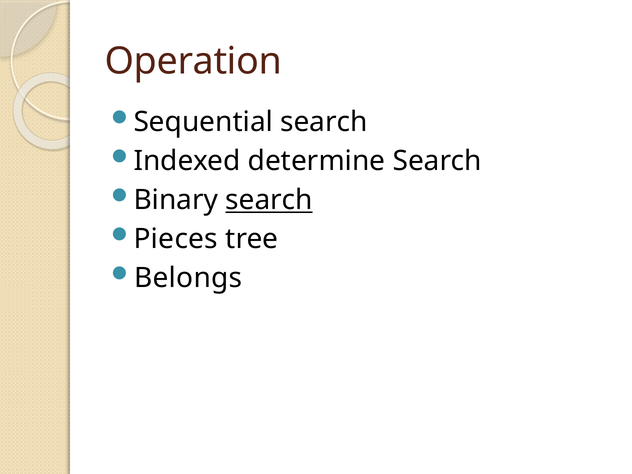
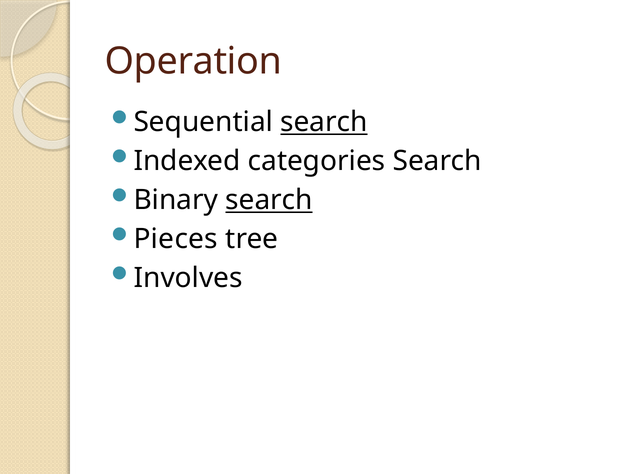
search at (324, 122) underline: none -> present
determine: determine -> categories
Belongs: Belongs -> Involves
